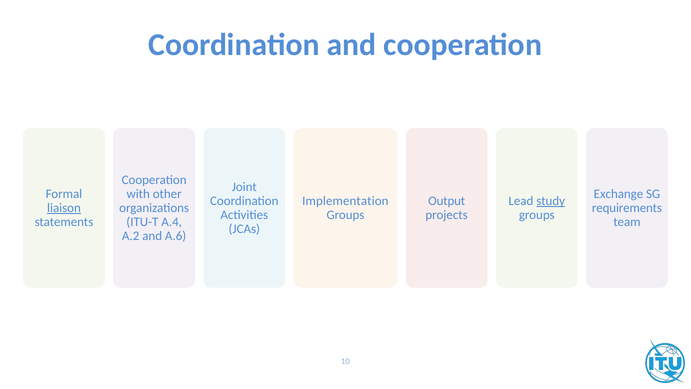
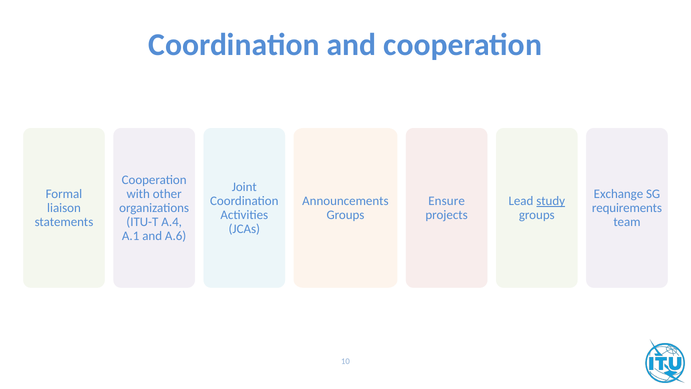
Implementation: Implementation -> Announcements
Output: Output -> Ensure
liaison underline: present -> none
A.2: A.2 -> A.1
